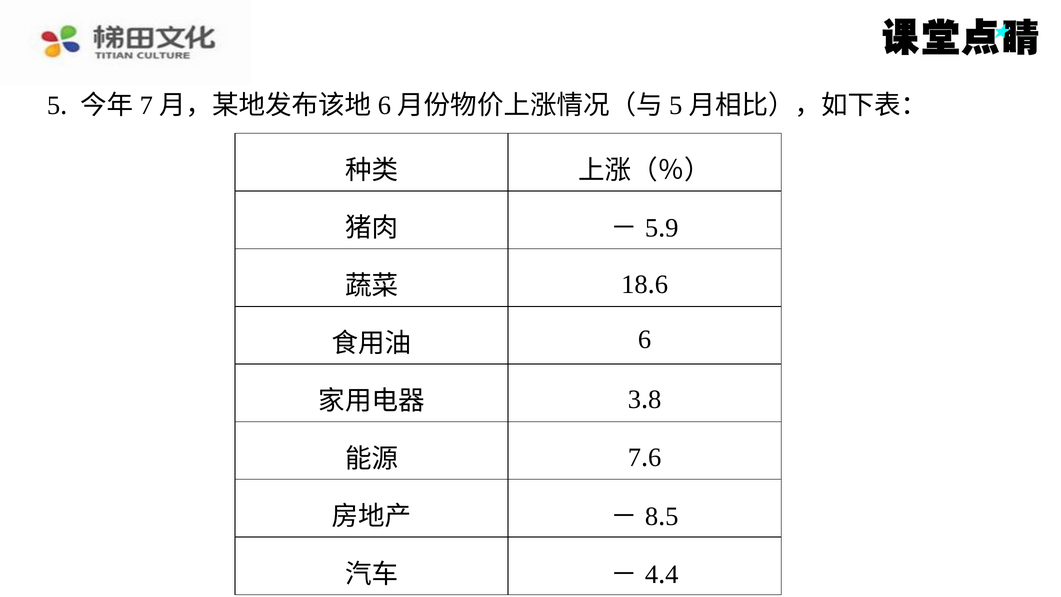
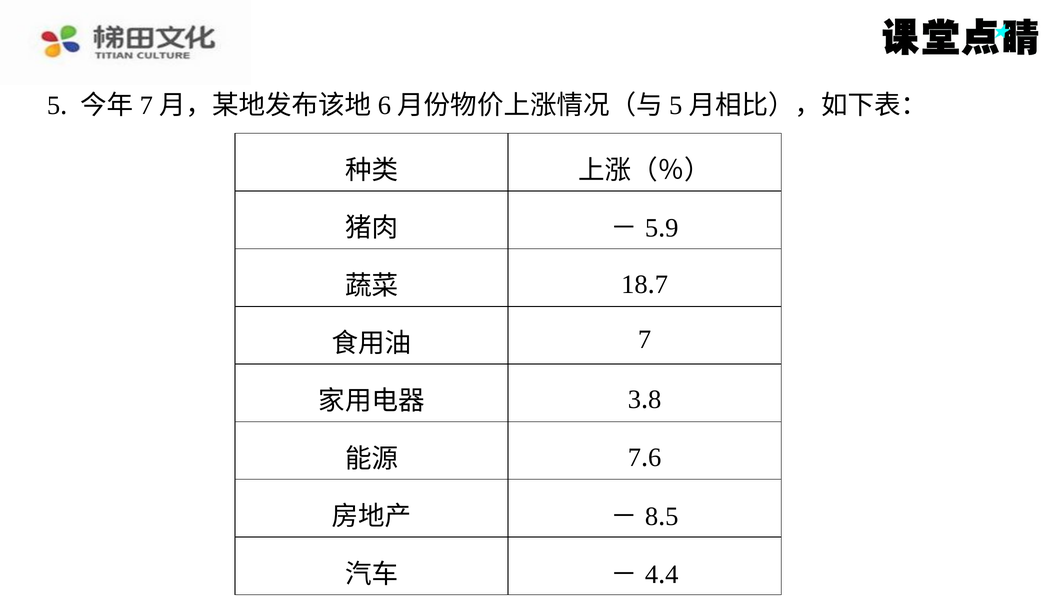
6 at (661, 284): 6 -> 7
6 at (645, 340): 6 -> 7
